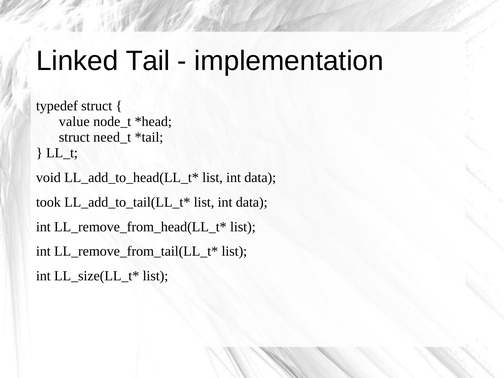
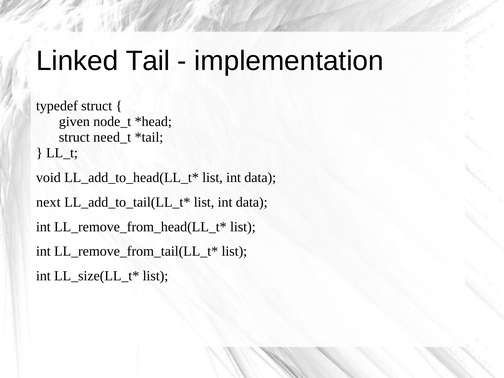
value: value -> given
took: took -> next
